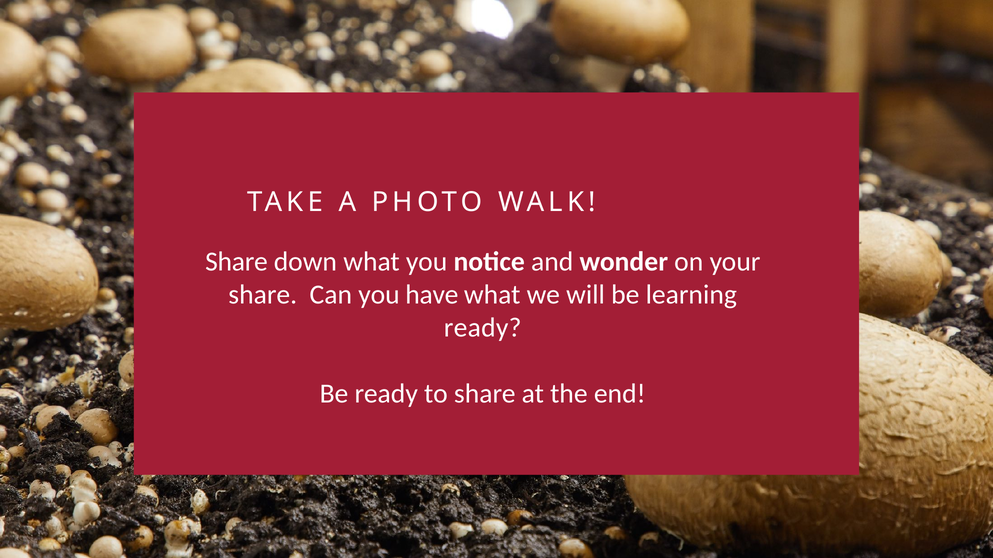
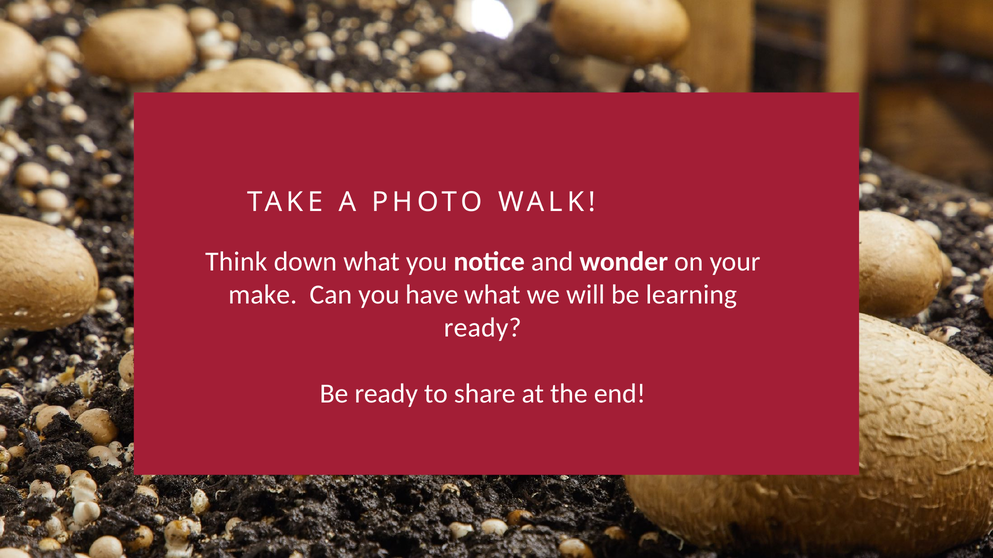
Share at (236, 262): Share -> Think
share at (263, 295): share -> make
